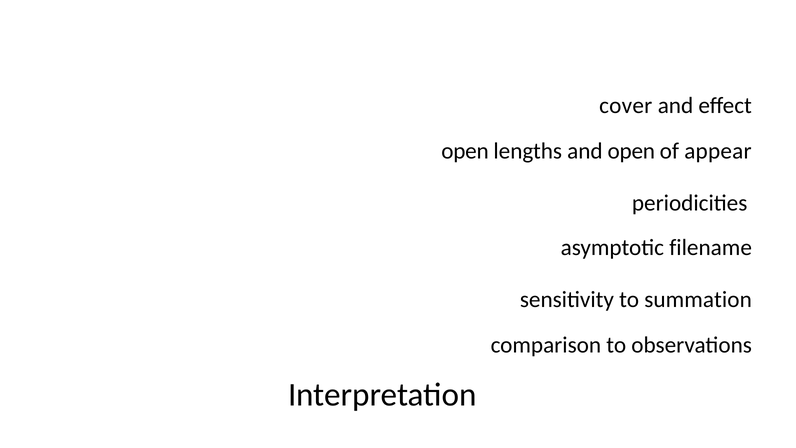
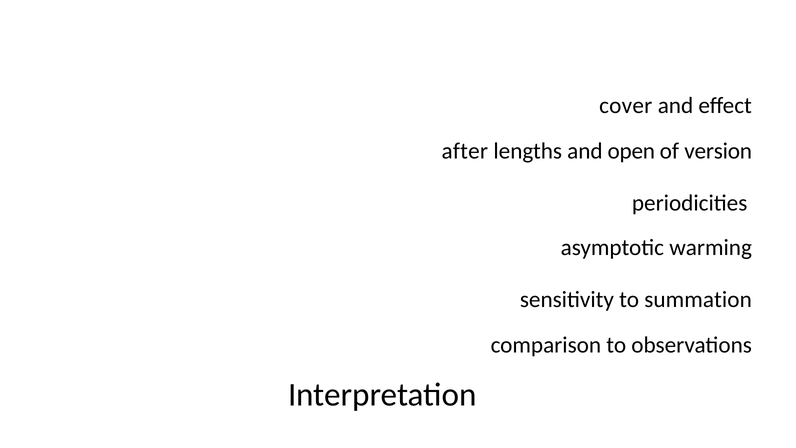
open at (465, 151): open -> after
appear: appear -> version
filename: filename -> warming
